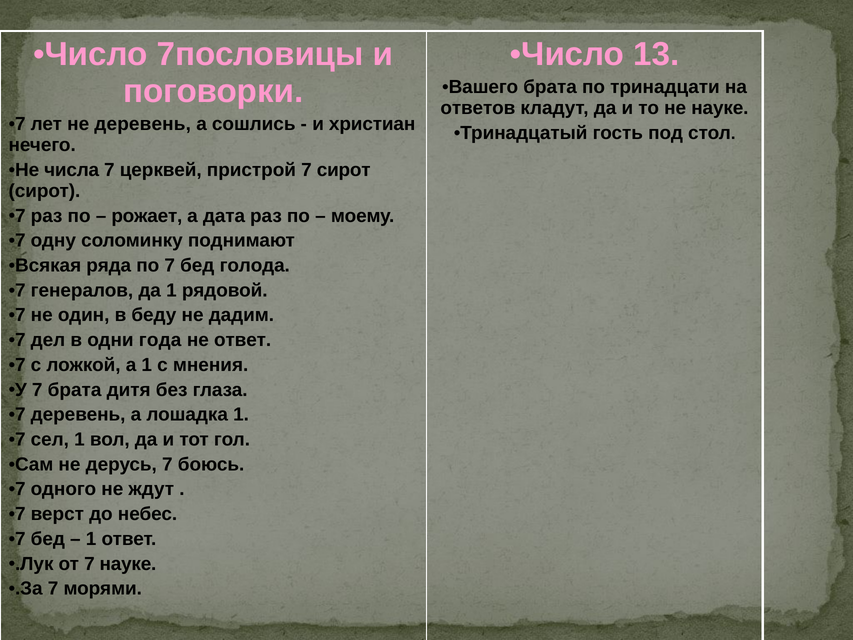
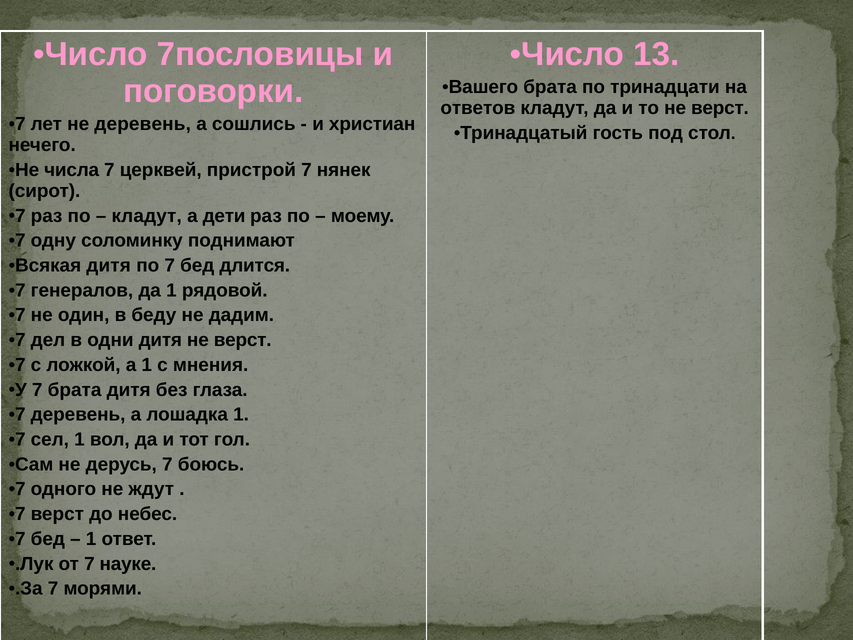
то не науке: науке -> верст
7 сирот: сирот -> нянек
рожает at (147, 216): рожает -> кладут
дата: дата -> дети
Всякая ряда: ряда -> дитя
голода: голода -> длится
одни года: года -> дитя
ответ at (243, 340): ответ -> верст
